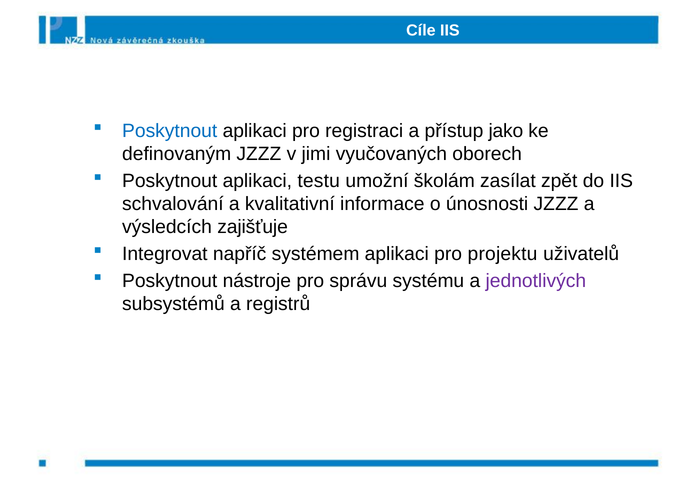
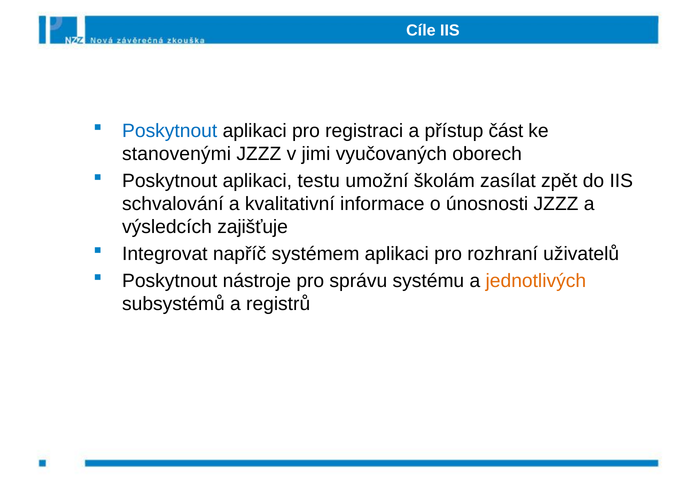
jako: jako -> část
definovaným: definovaným -> stanovenými
projektu: projektu -> rozhraní
jednotlivých colour: purple -> orange
